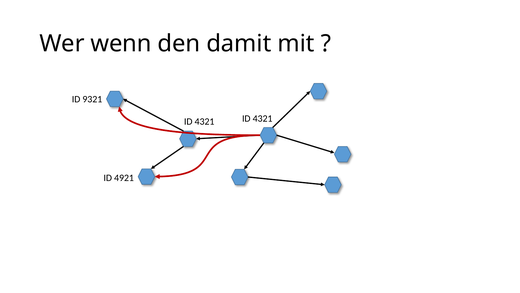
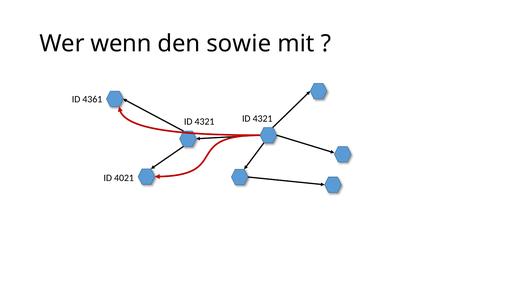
damit: damit -> sowie
9321: 9321 -> 4361
4921: 4921 -> 4021
